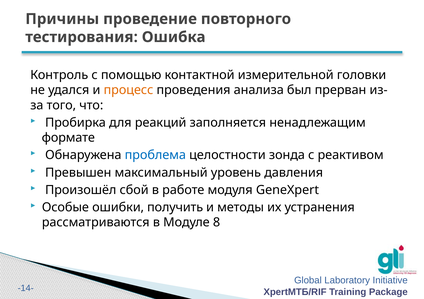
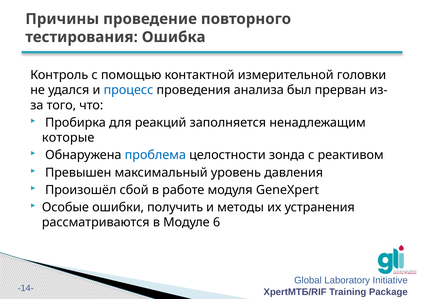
процесс colour: orange -> blue
формате: формате -> которые
8: 8 -> 6
